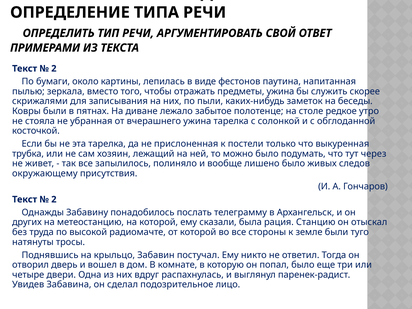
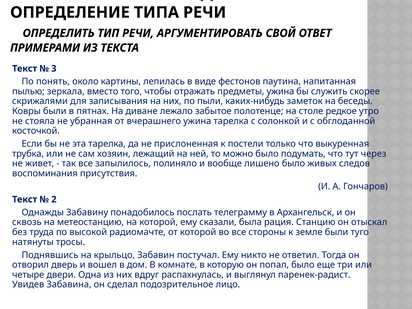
2 at (54, 69): 2 -> 3
бумаги: бумаги -> понять
окружающему: окружающему -> воспоминания
других: других -> сквозь
